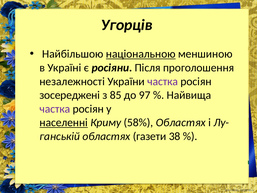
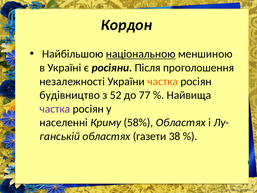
Угорців: Угорців -> Кордон
частка at (163, 81) colour: purple -> orange
зосереджені: зосереджені -> будівництво
85: 85 -> 52
97: 97 -> 77
населенні underline: present -> none
